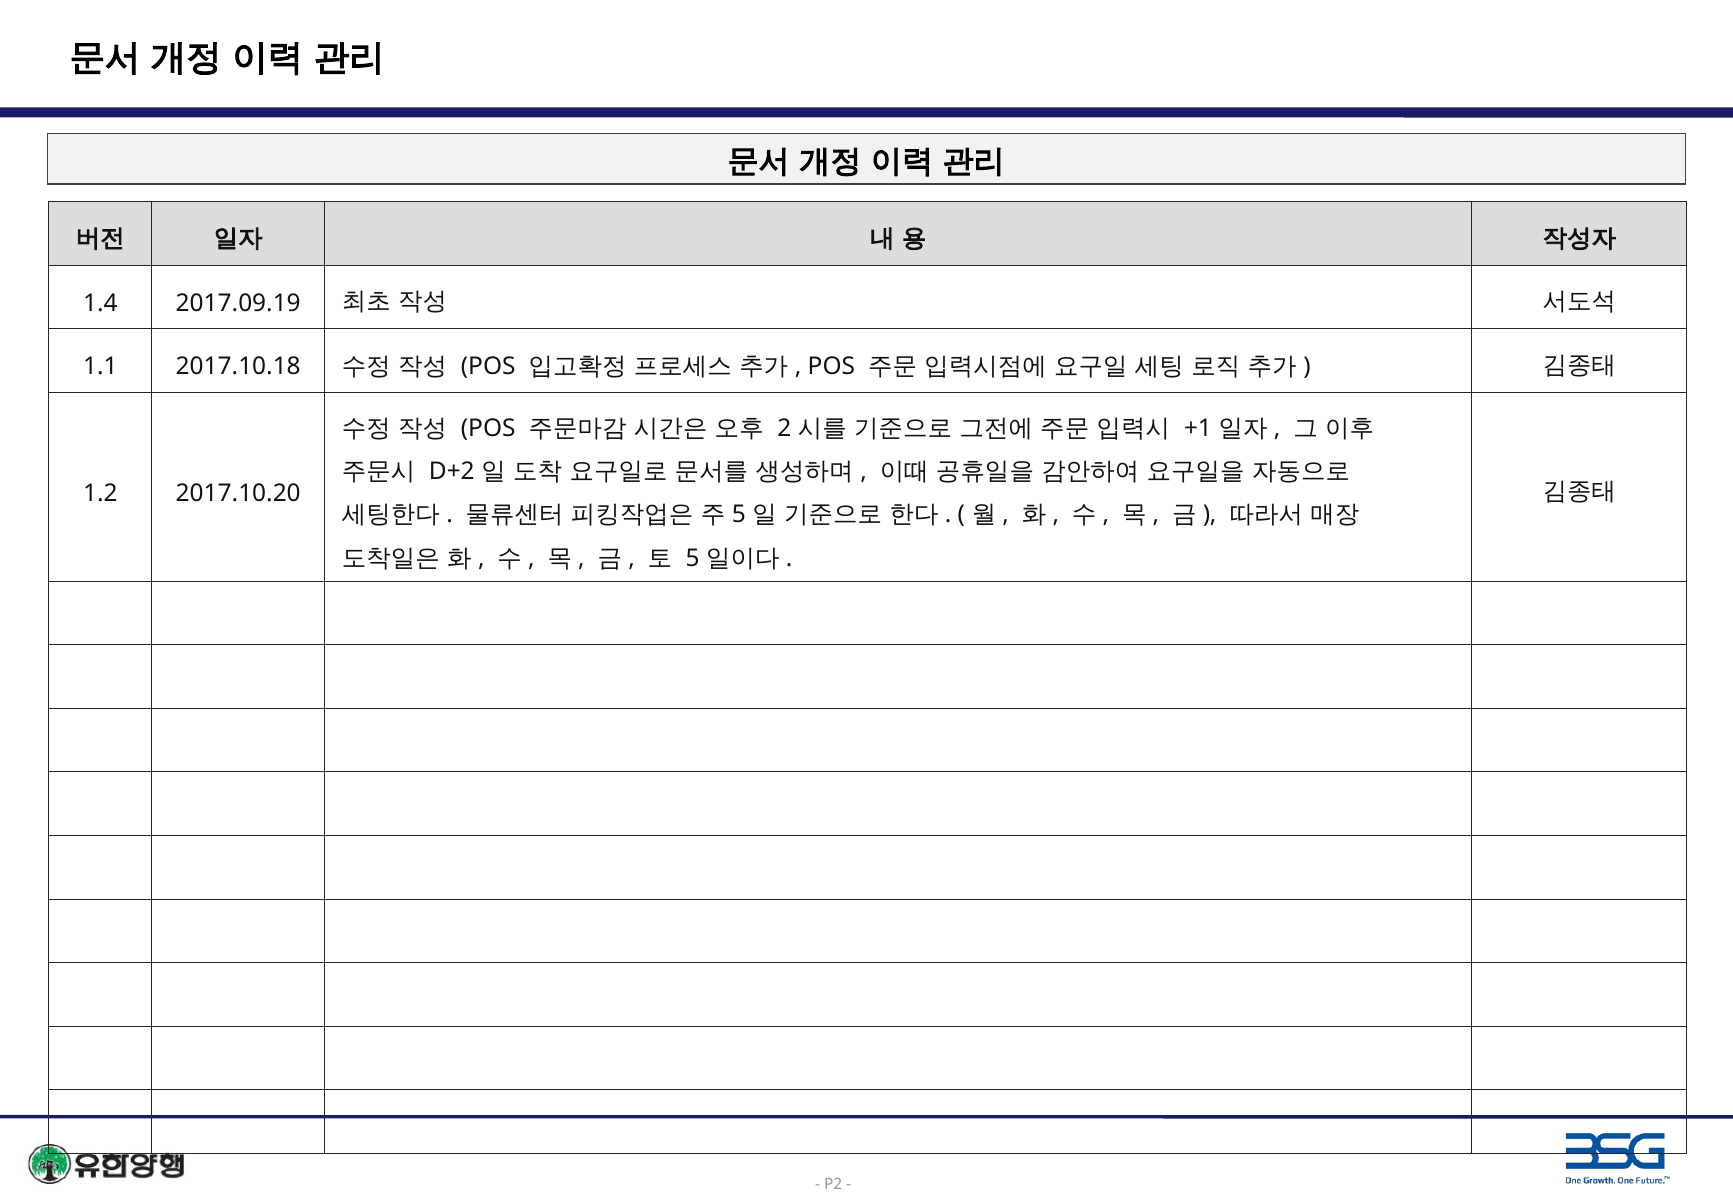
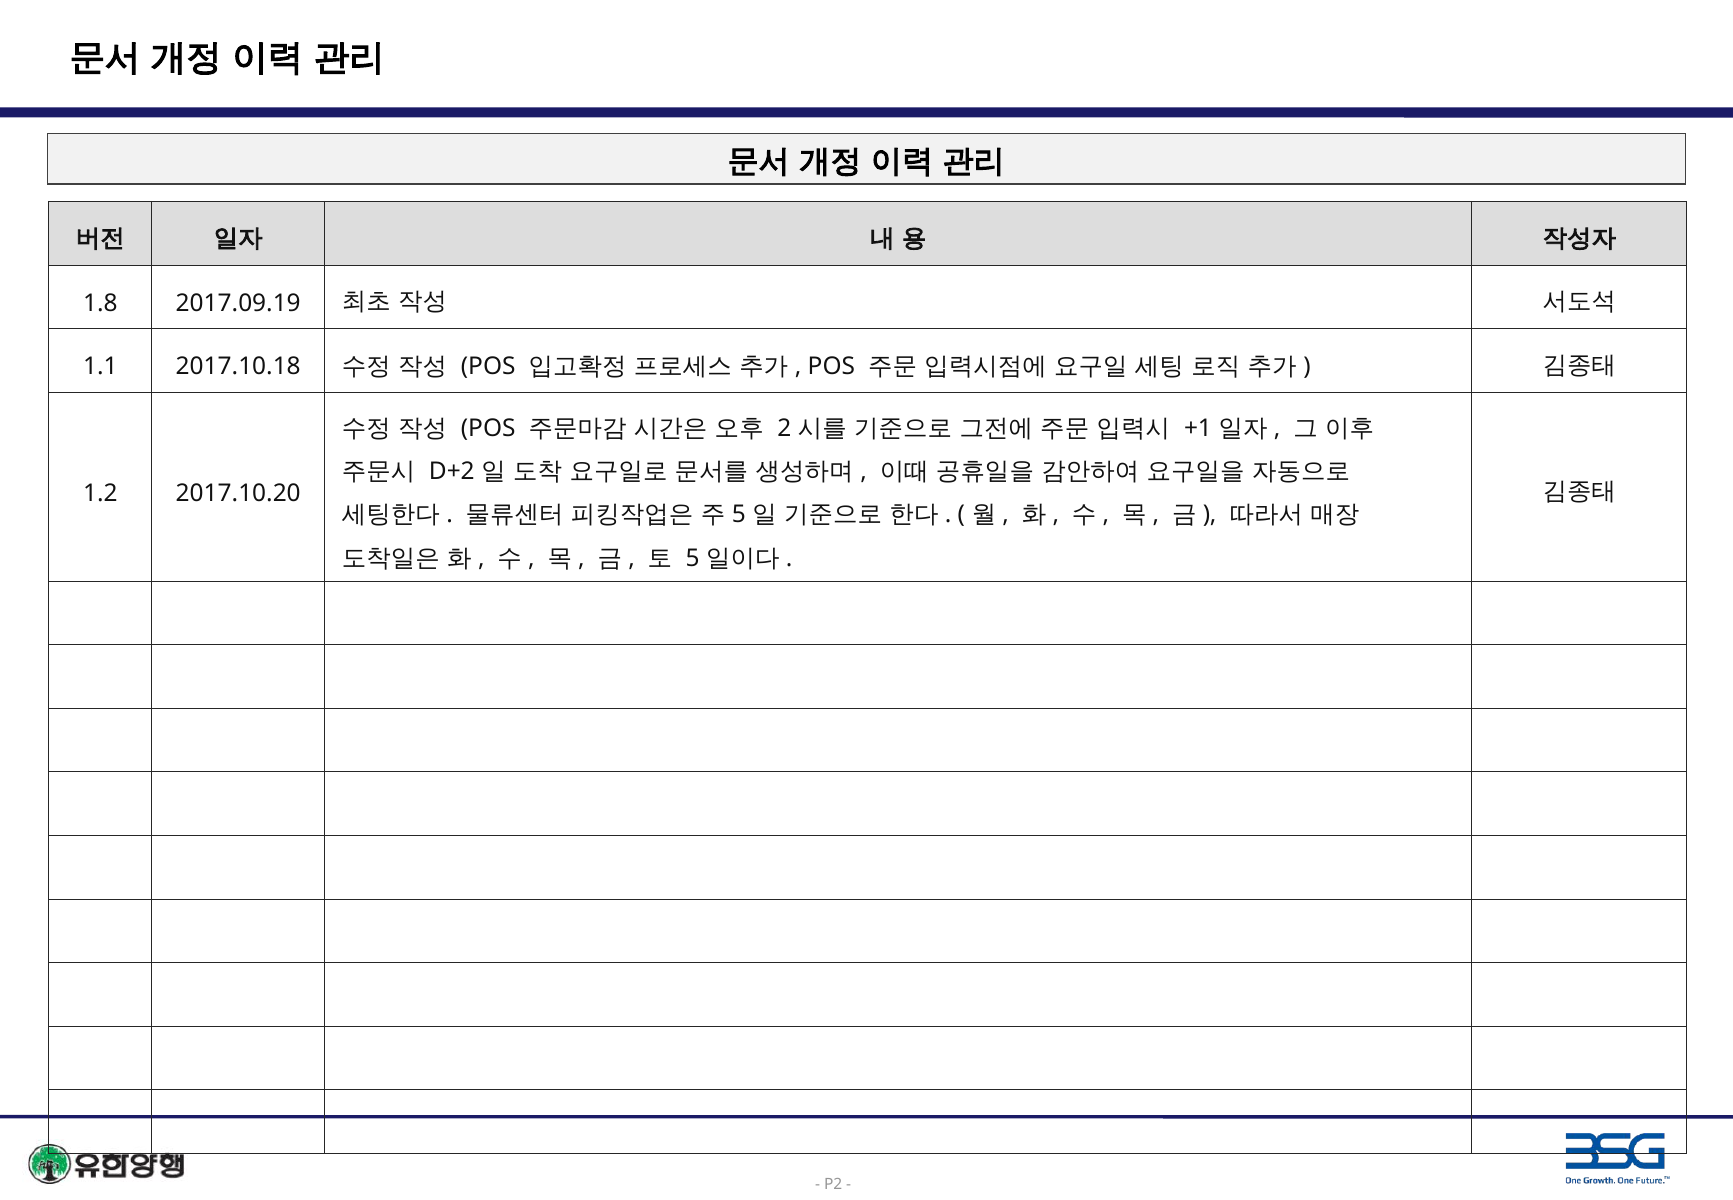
1.4: 1.4 -> 1.8
